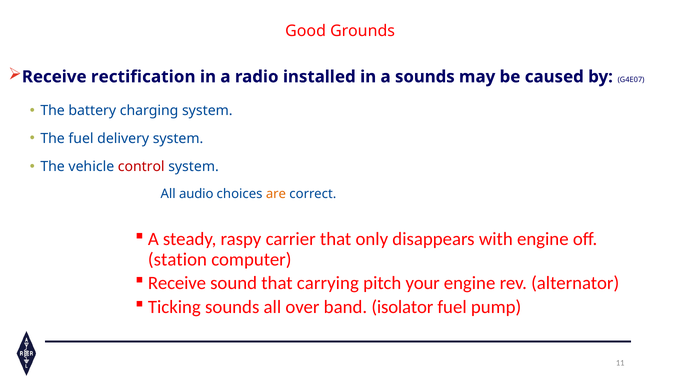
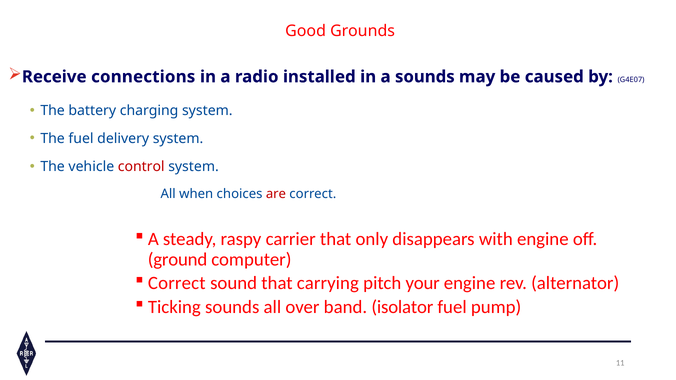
rectification: rectification -> connections
audio: audio -> when
are colour: orange -> red
station: station -> ground
Receive at (177, 283): Receive -> Correct
